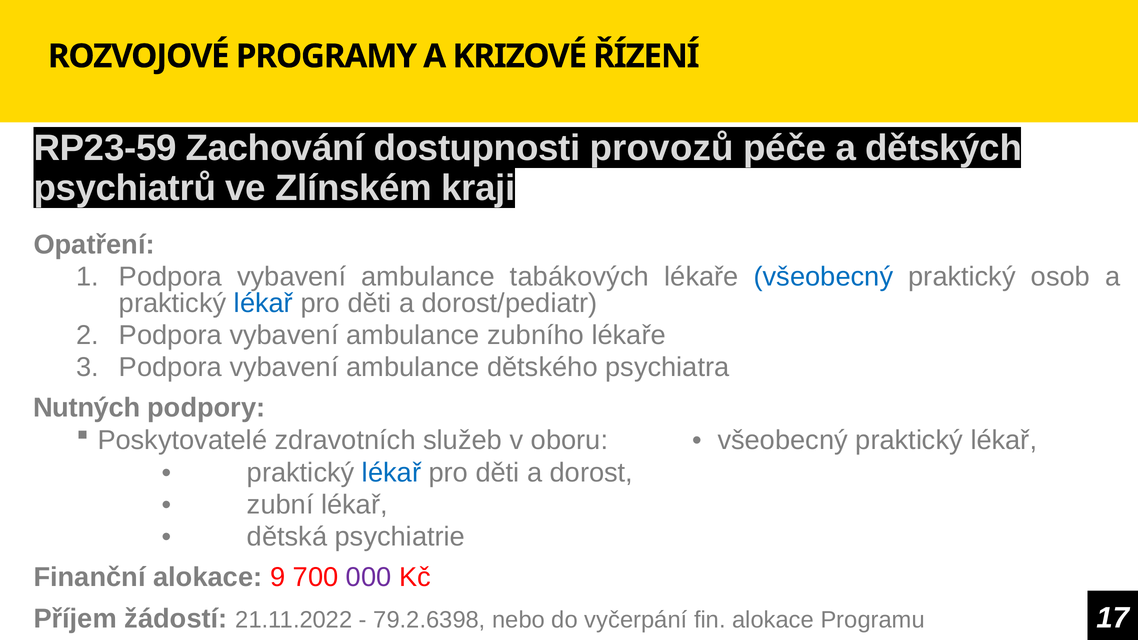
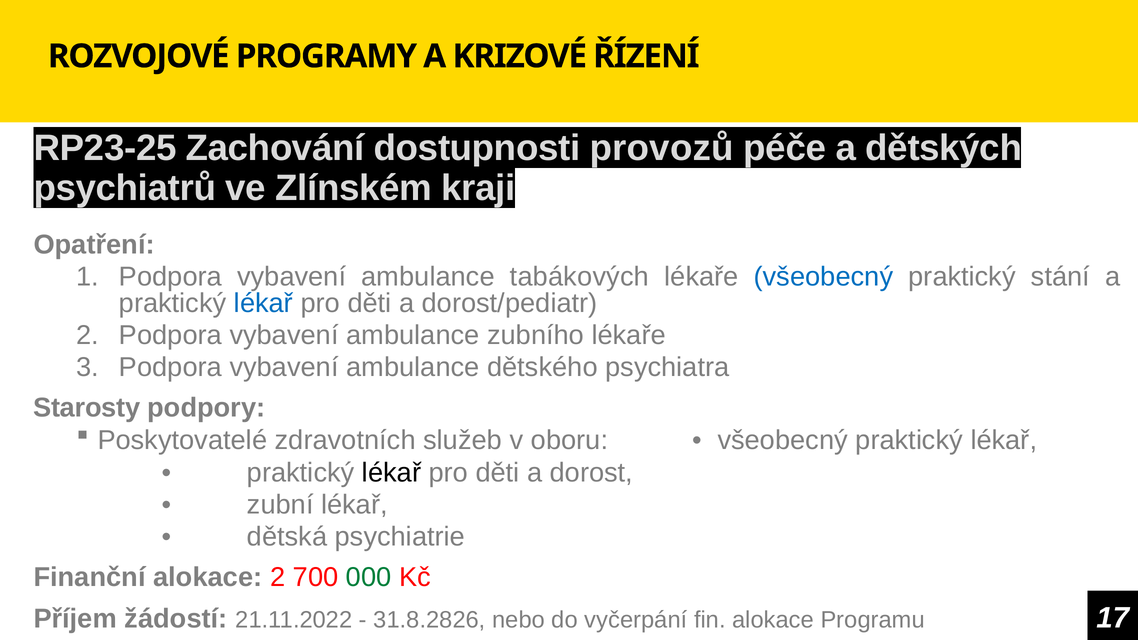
RP23-59: RP23-59 -> RP23-25
osob: osob -> stání
Nutných: Nutných -> Starosty
lékař at (392, 473) colour: blue -> black
alokace 9: 9 -> 2
000 colour: purple -> green
79.2.6398: 79.2.6398 -> 31.8.2826
